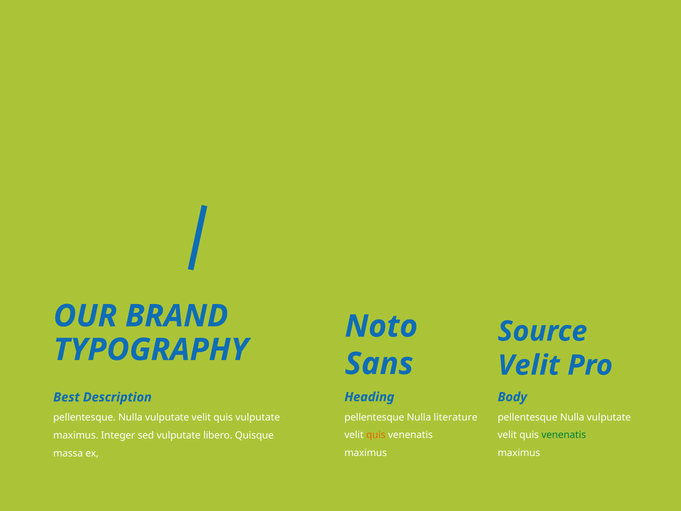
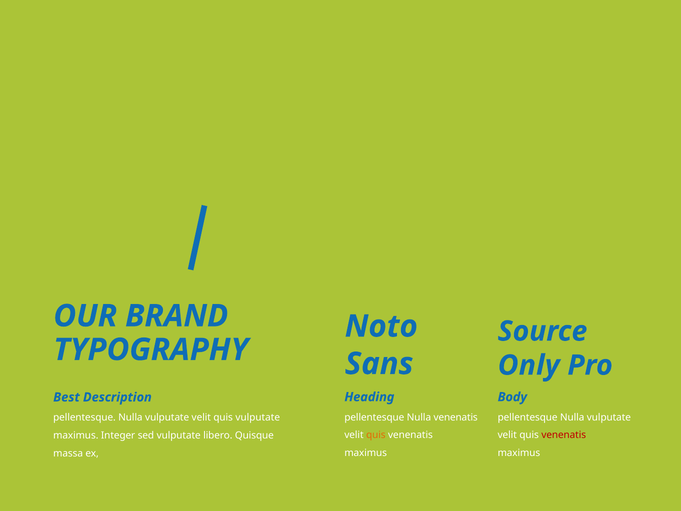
Velit at (529, 365): Velit -> Only
Nulla literature: literature -> venenatis
venenatis at (564, 435) colour: green -> red
